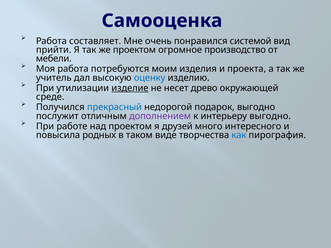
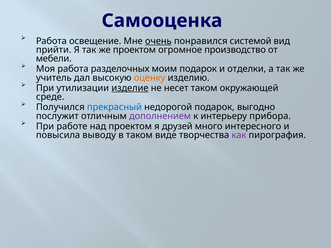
составляет: составляет -> освещение
очень underline: none -> present
потребуются: потребуются -> разделочных
моим изделия: изделия -> подарок
проекта: проекта -> отделки
оценку colour: blue -> orange
несет древо: древо -> таком
интерьеру выгодно: выгодно -> прибора
родных: родных -> выводу
как colour: blue -> purple
